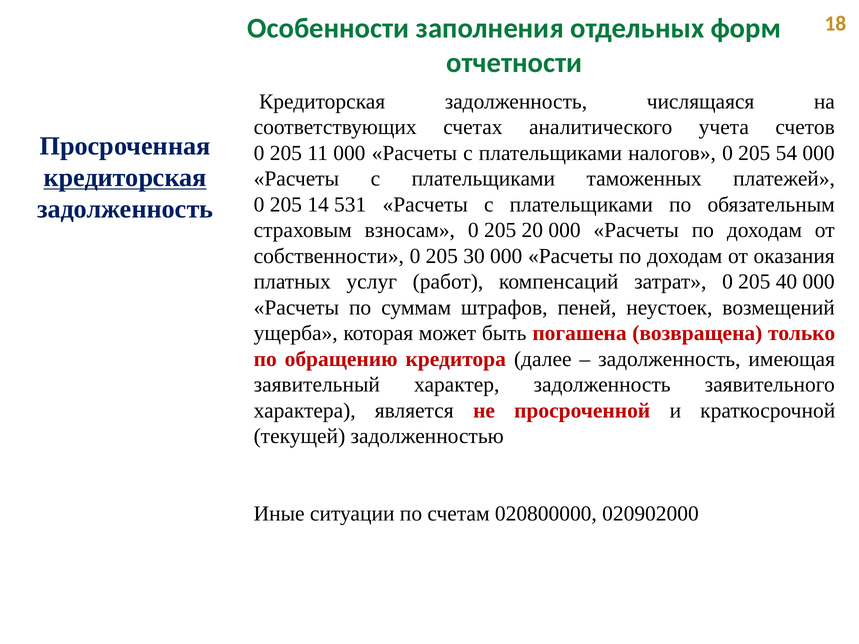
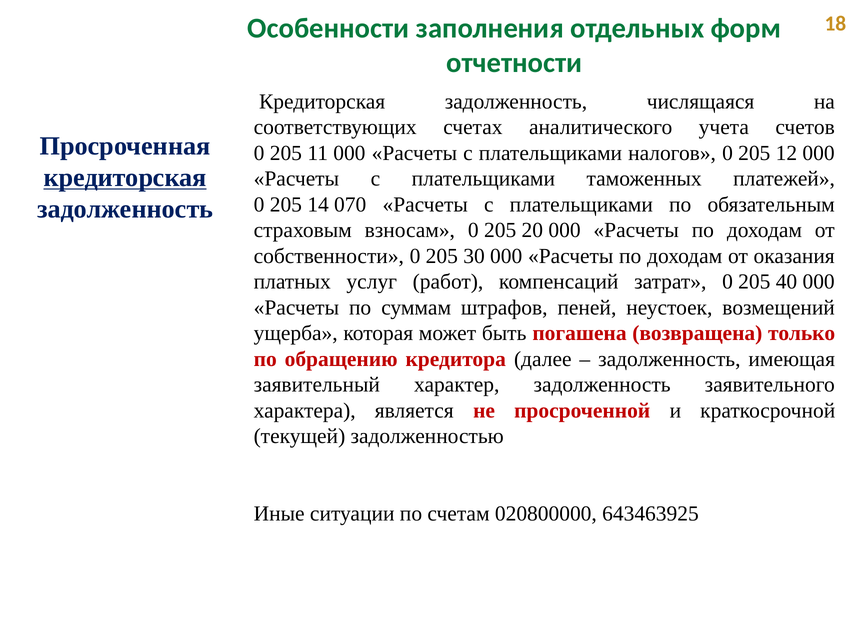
54: 54 -> 12
531: 531 -> 070
020902000: 020902000 -> 643463925
